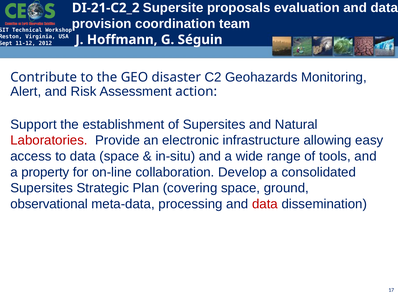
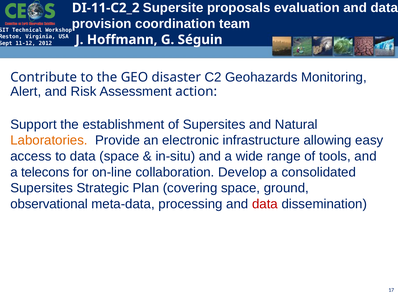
DI-21-C2_2: DI-21-C2_2 -> DI-11-C2_2
Laboratories colour: red -> orange
property: property -> telecons
